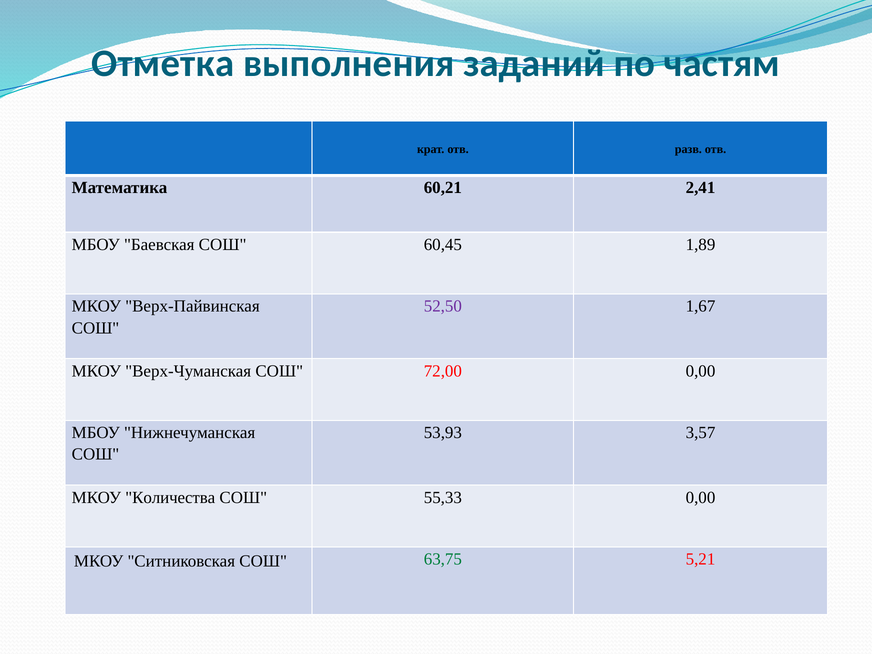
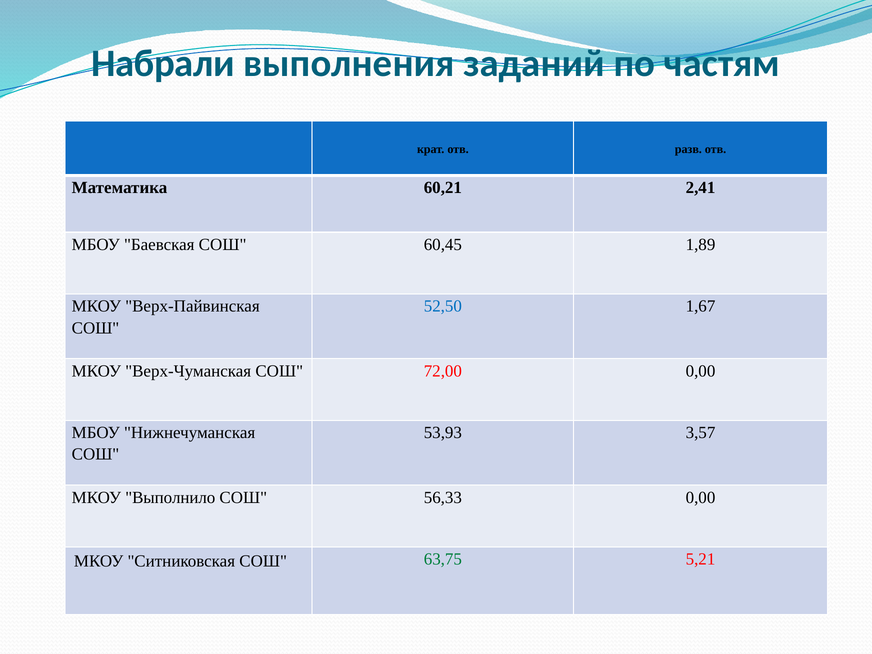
Отметка: Отметка -> Набрали
52,50 colour: purple -> blue
Количества: Количества -> Выполнило
55,33: 55,33 -> 56,33
